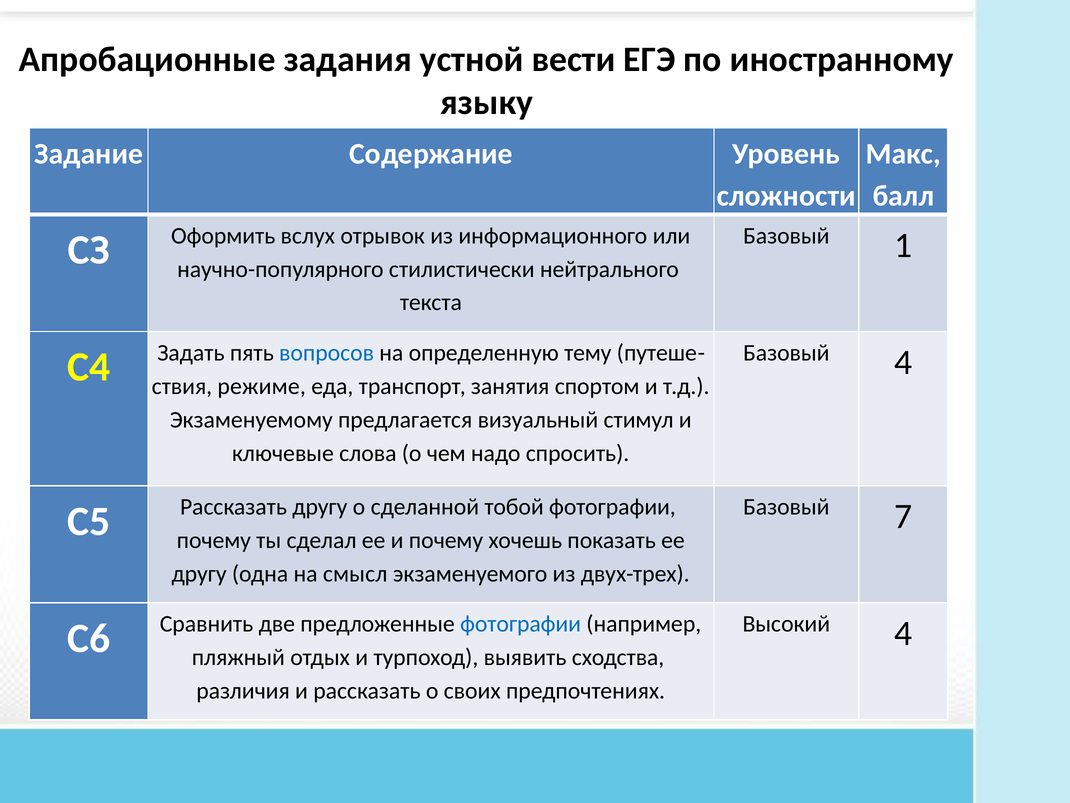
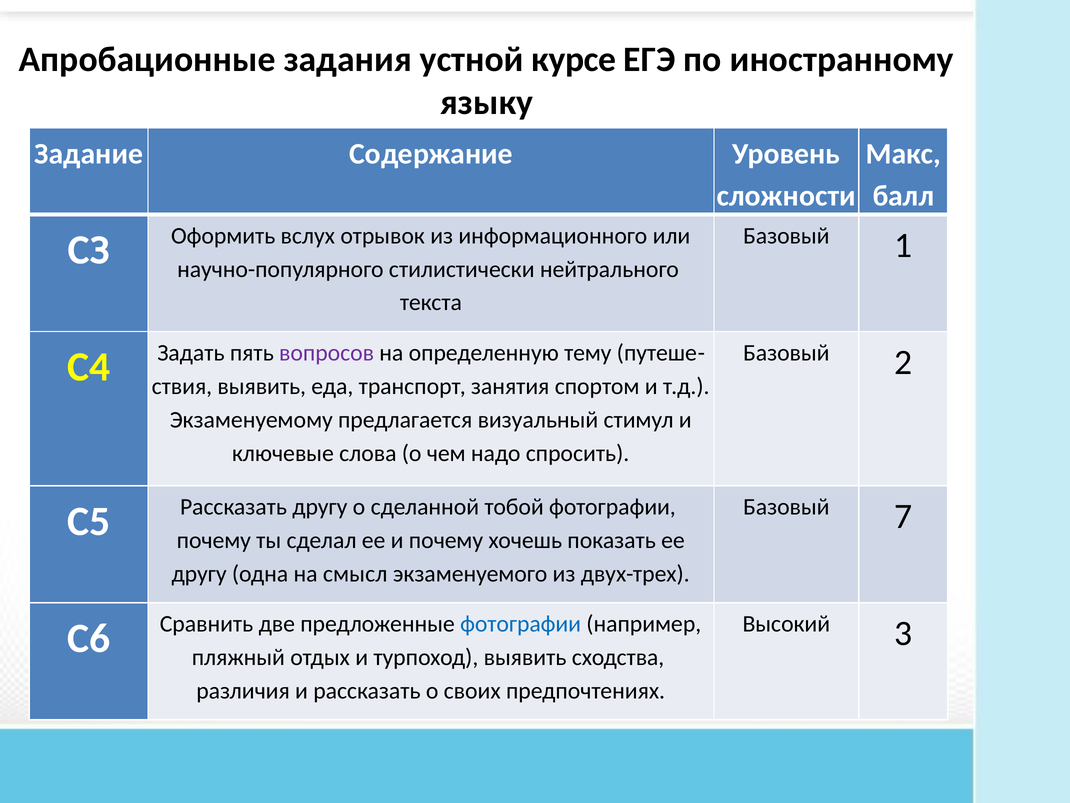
вести: вести -> курсе
Базовый 4: 4 -> 2
вопросов colour: blue -> purple
режиме at (262, 386): режиме -> выявить
Высокий 4: 4 -> 3
